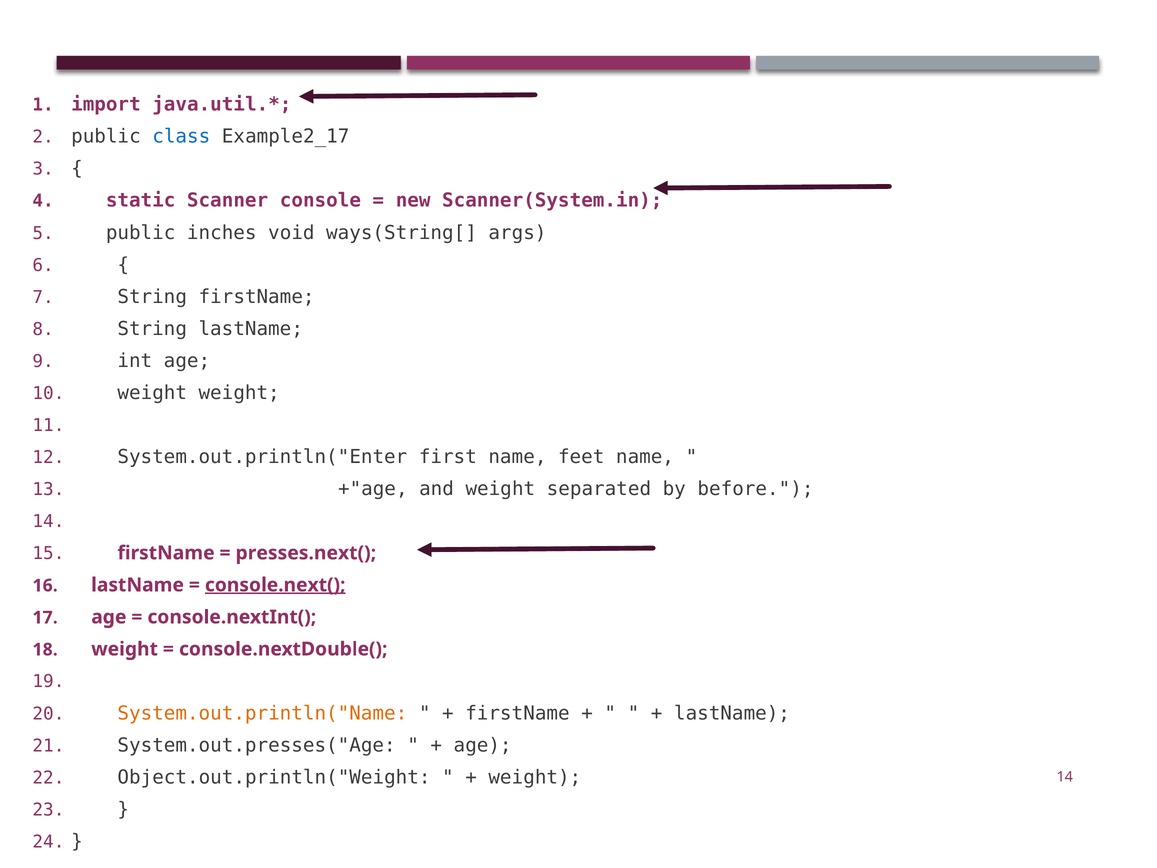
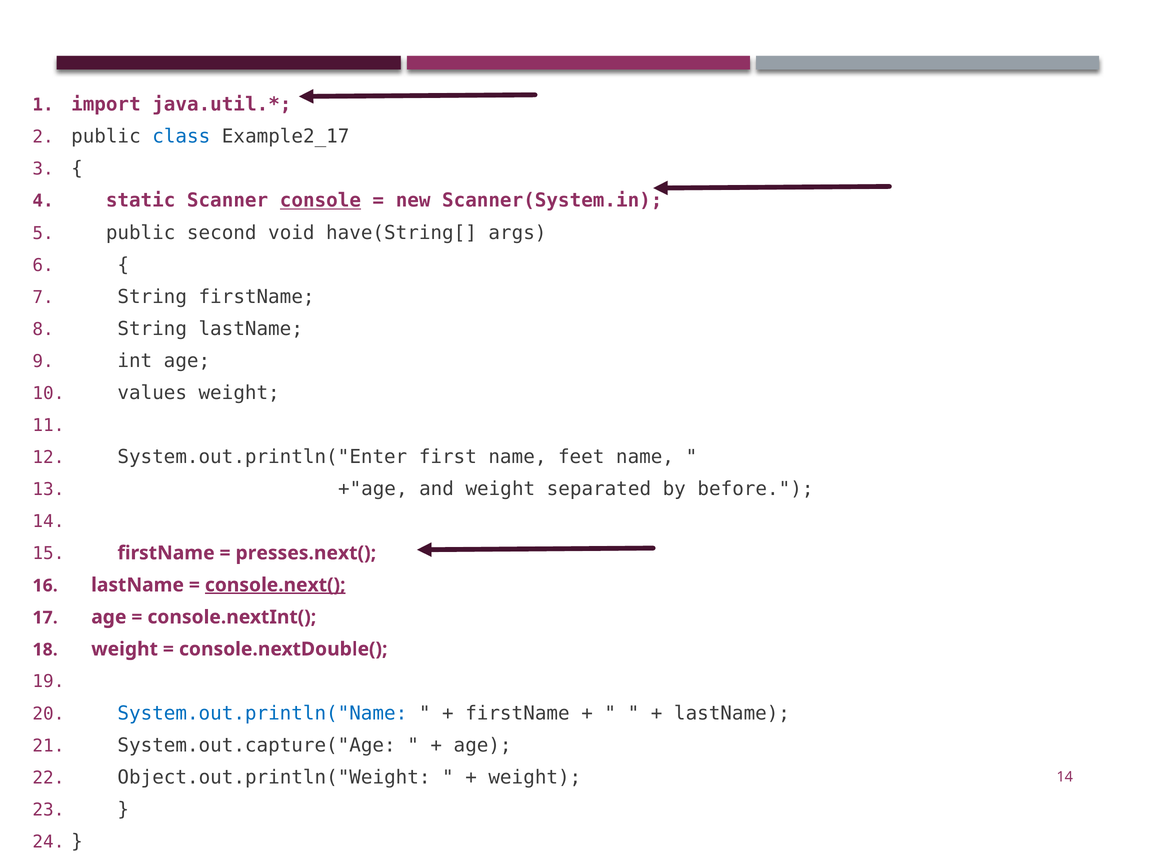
console underline: none -> present
inches: inches -> second
ways(String[: ways(String[ -> have(String[
weight at (152, 393): weight -> values
System.out.println("Name colour: orange -> blue
System.out.presses("Age: System.out.presses("Age -> System.out.capture("Age
